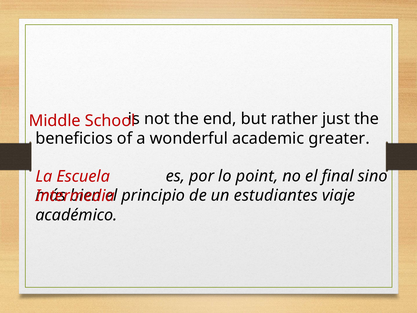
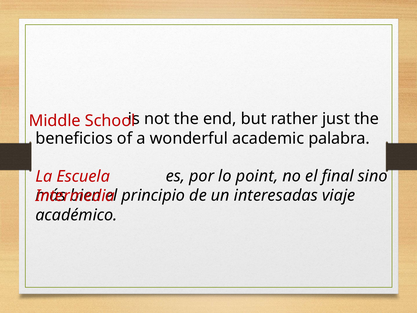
greater: greater -> palabra
estudiantes: estudiantes -> interesadas
